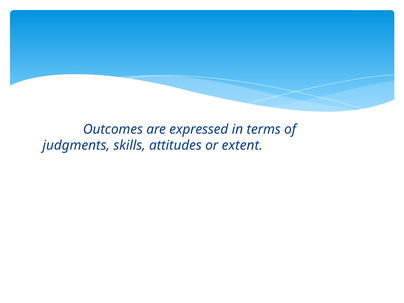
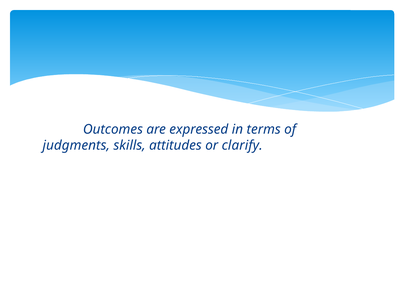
extent: extent -> clarify
